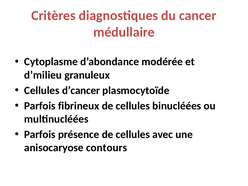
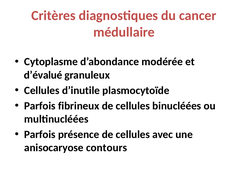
d’milieu: d’milieu -> d’évalué
d’cancer: d’cancer -> d’inutile
